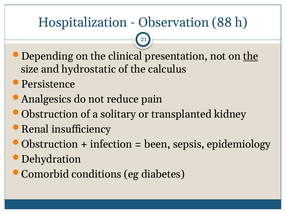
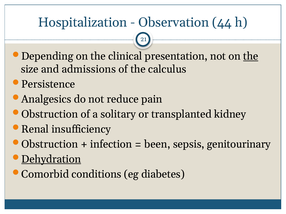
88: 88 -> 44
hydrostatic: hydrostatic -> admissions
epidemiology: epidemiology -> genitourinary
Dehydration underline: none -> present
